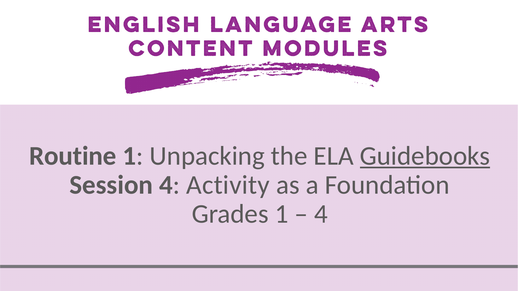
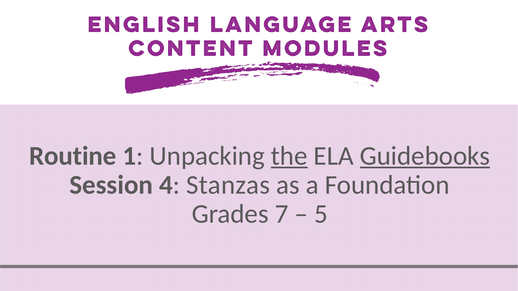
the underline: none -> present
Activity: Activity -> Stanzas
Grades 1: 1 -> 7
4 at (321, 214): 4 -> 5
